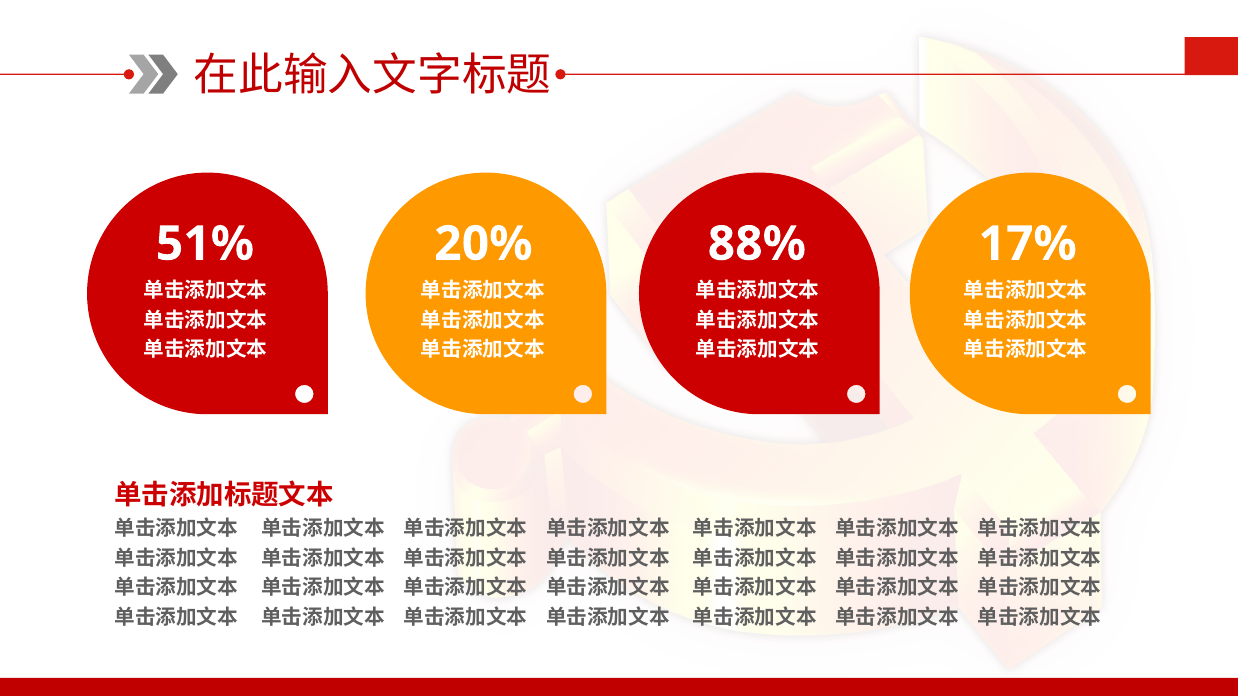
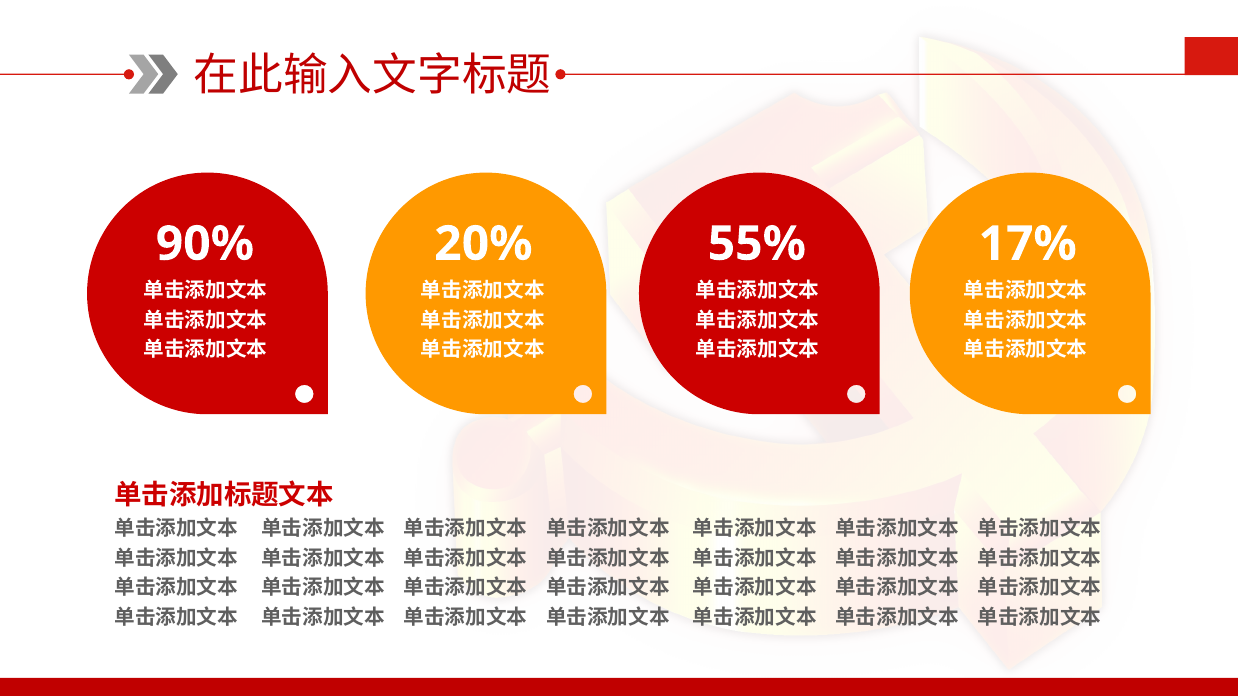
51%: 51% -> 90%
88%: 88% -> 55%
